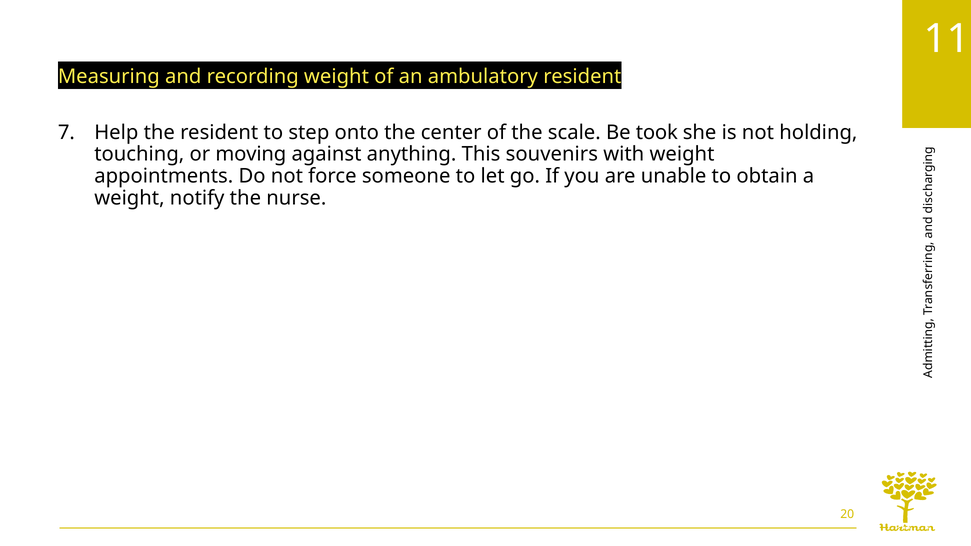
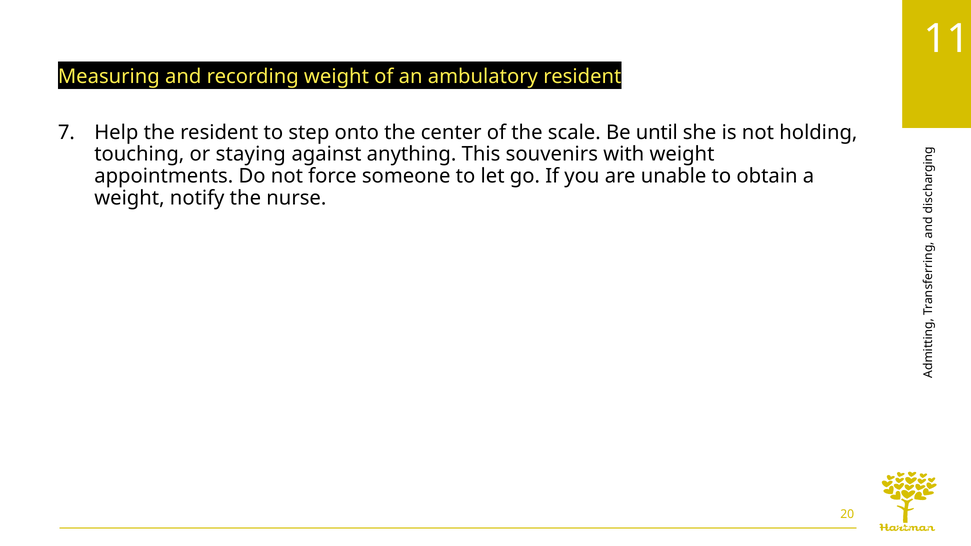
took: took -> until
moving: moving -> staying
